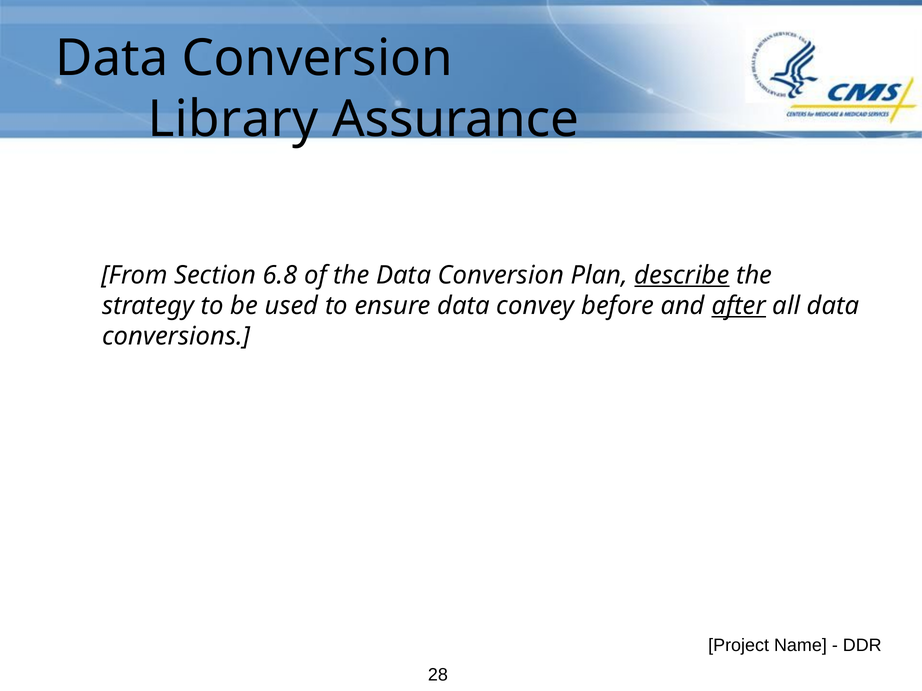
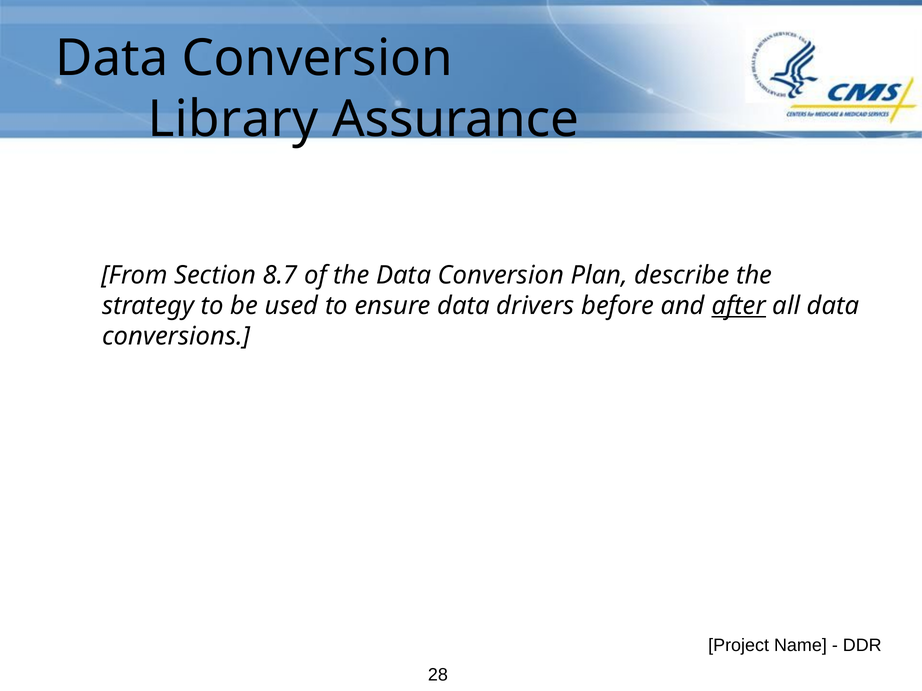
6.8: 6.8 -> 8.7
describe underline: present -> none
convey: convey -> drivers
